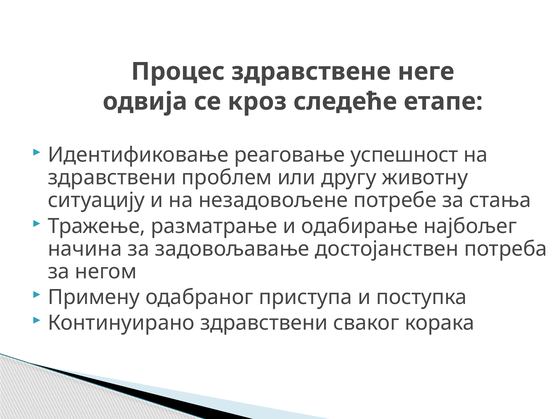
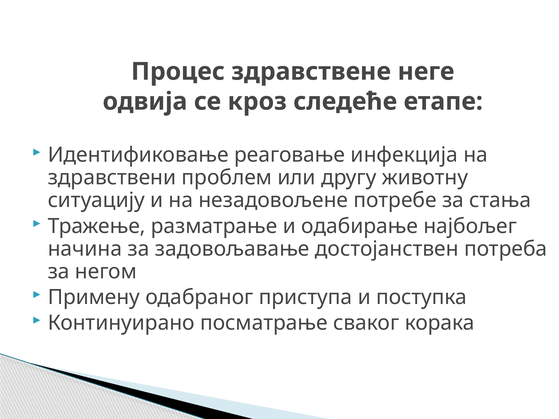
успешност: успешност -> инфекција
Континуирано здравствени: здравствени -> посматрање
